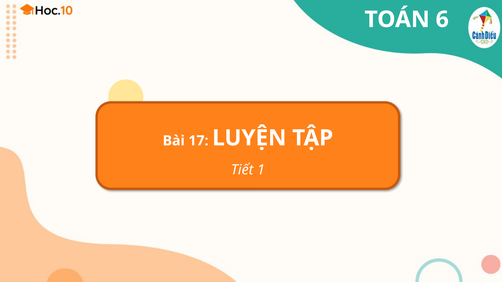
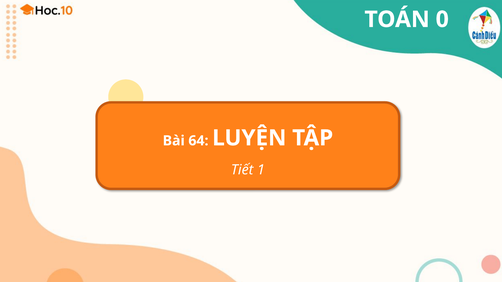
6: 6 -> 0
17: 17 -> 64
